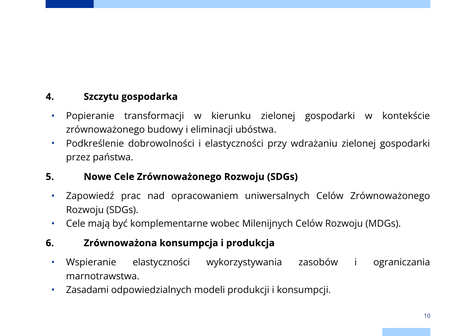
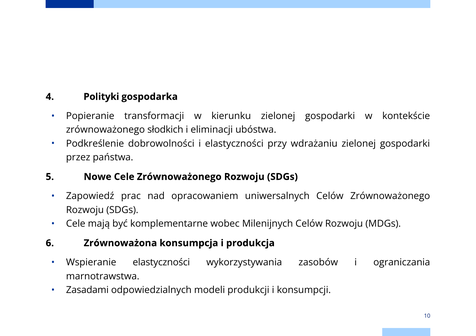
Szczytu: Szczytu -> Polityki
budowy: budowy -> słodkich
